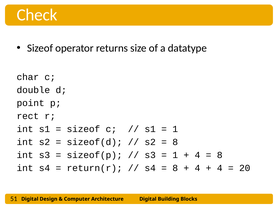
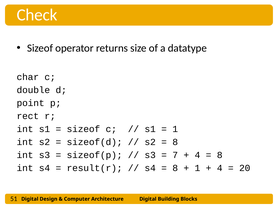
1 at (175, 155): 1 -> 7
return(r: return(r -> result(r
4 at (197, 168): 4 -> 1
